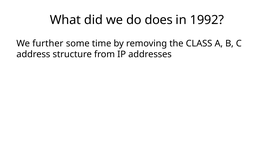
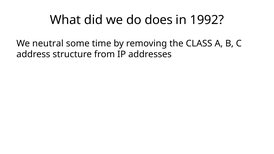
further: further -> neutral
